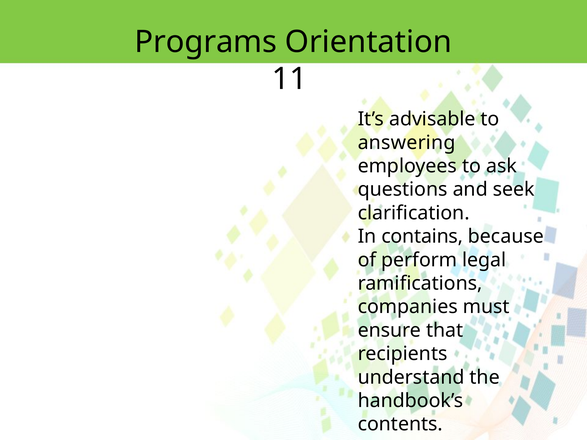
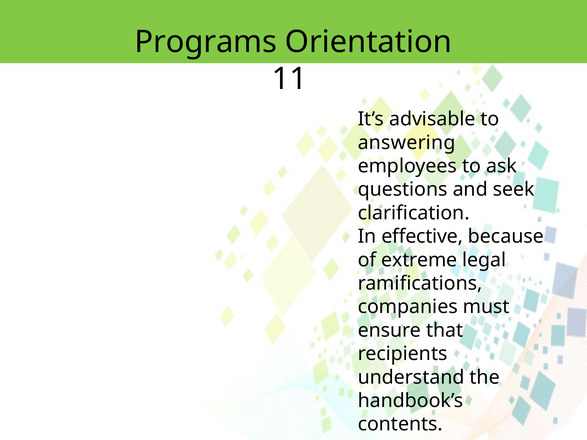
contains: contains -> effective
perform: perform -> extreme
